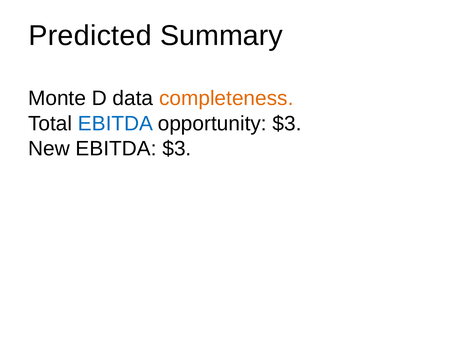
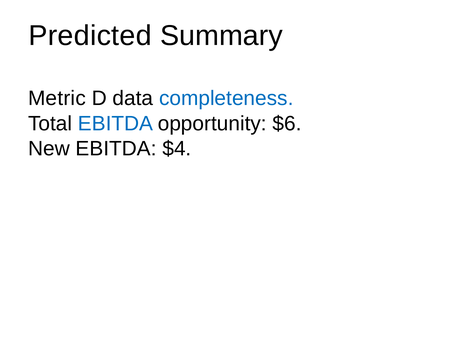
Monte: Monte -> Metric
completeness colour: orange -> blue
opportunity $3: $3 -> $6
EBITDA $3: $3 -> $4
